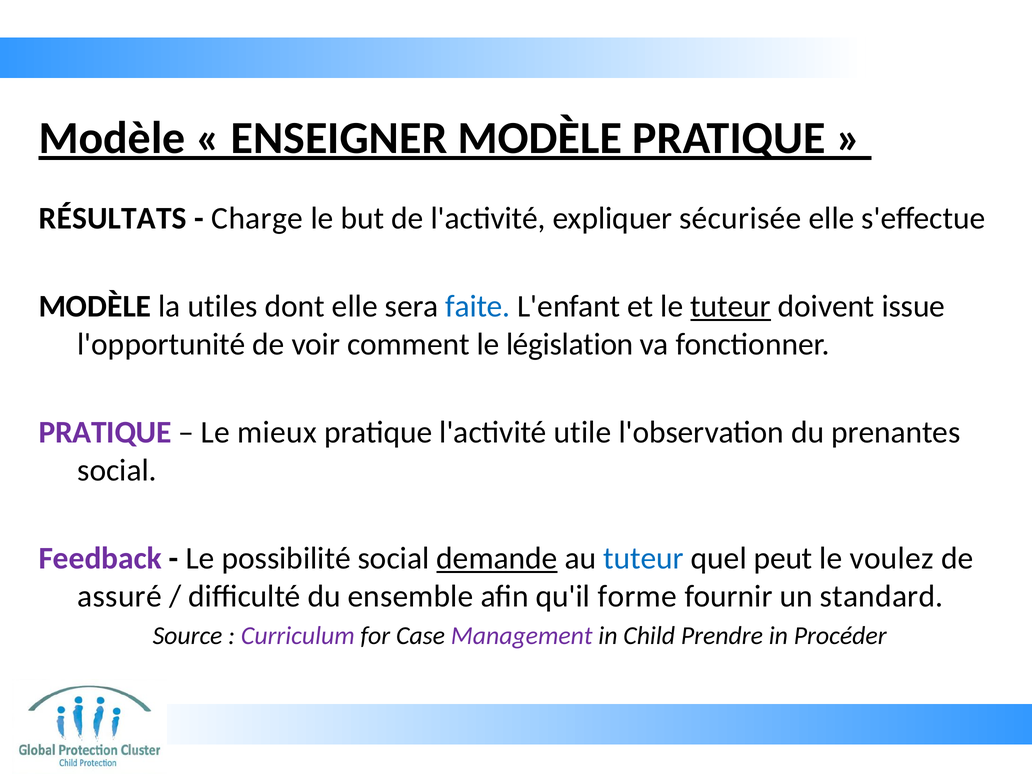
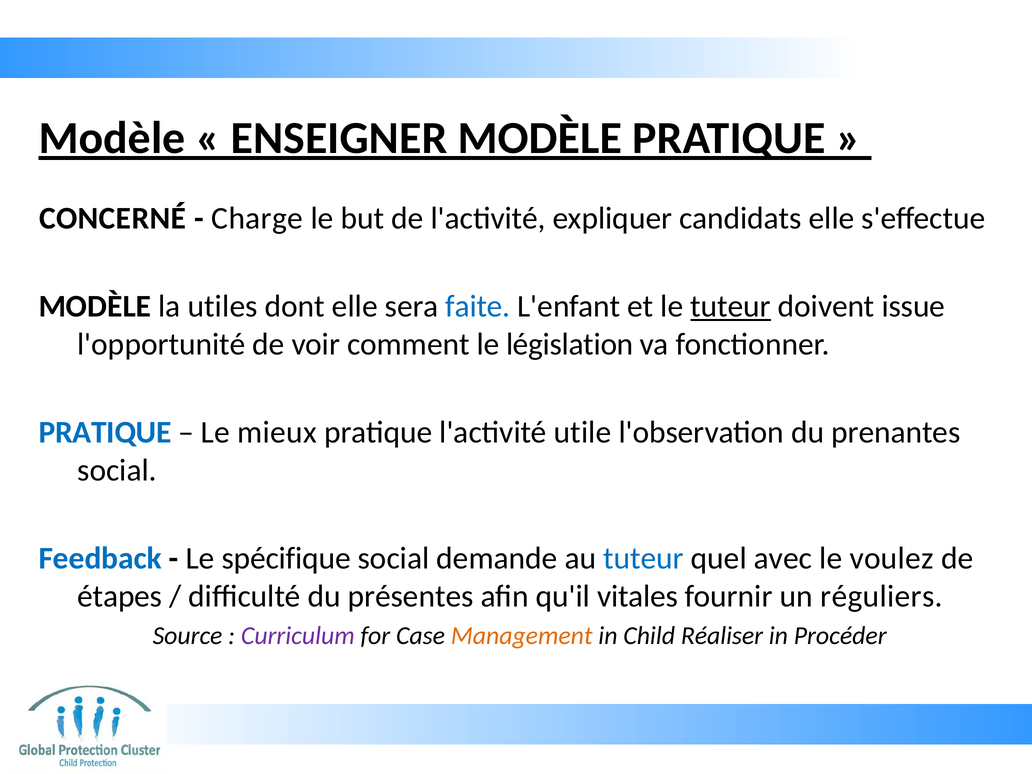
RÉSULTATS: RÉSULTATS -> CONCERNÉ
sécurisée: sécurisée -> candidats
PRATIQUE at (105, 433) colour: purple -> blue
Feedback colour: purple -> blue
possibilité: possibilité -> spécifique
demande underline: present -> none
peut: peut -> avec
assuré: assuré -> étapes
ensemble: ensemble -> présentes
forme: forme -> vitales
standard: standard -> réguliers
Management colour: purple -> orange
Prendre: Prendre -> Réaliser
